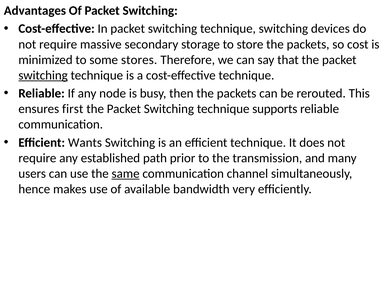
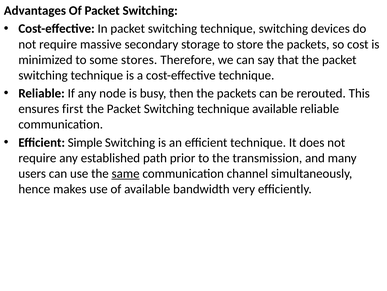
switching at (43, 75) underline: present -> none
technique supports: supports -> available
Wants: Wants -> Simple
